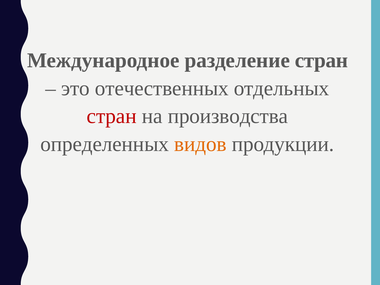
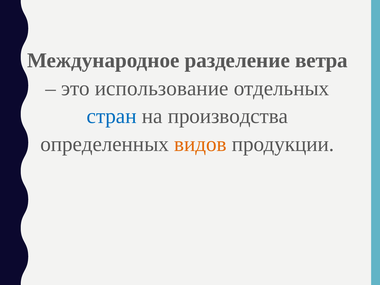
разделение стран: стран -> ветра
отечественных: отечественных -> использование
стран at (112, 116) colour: red -> blue
